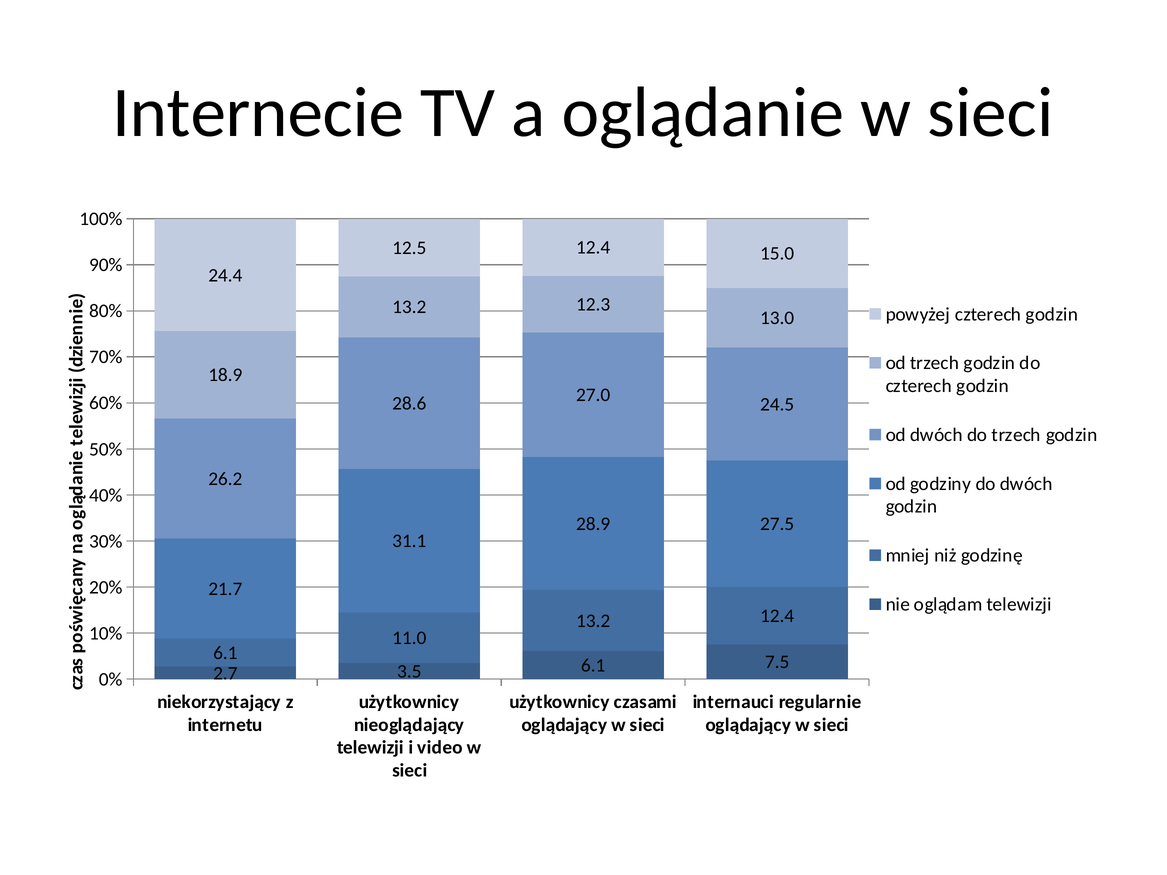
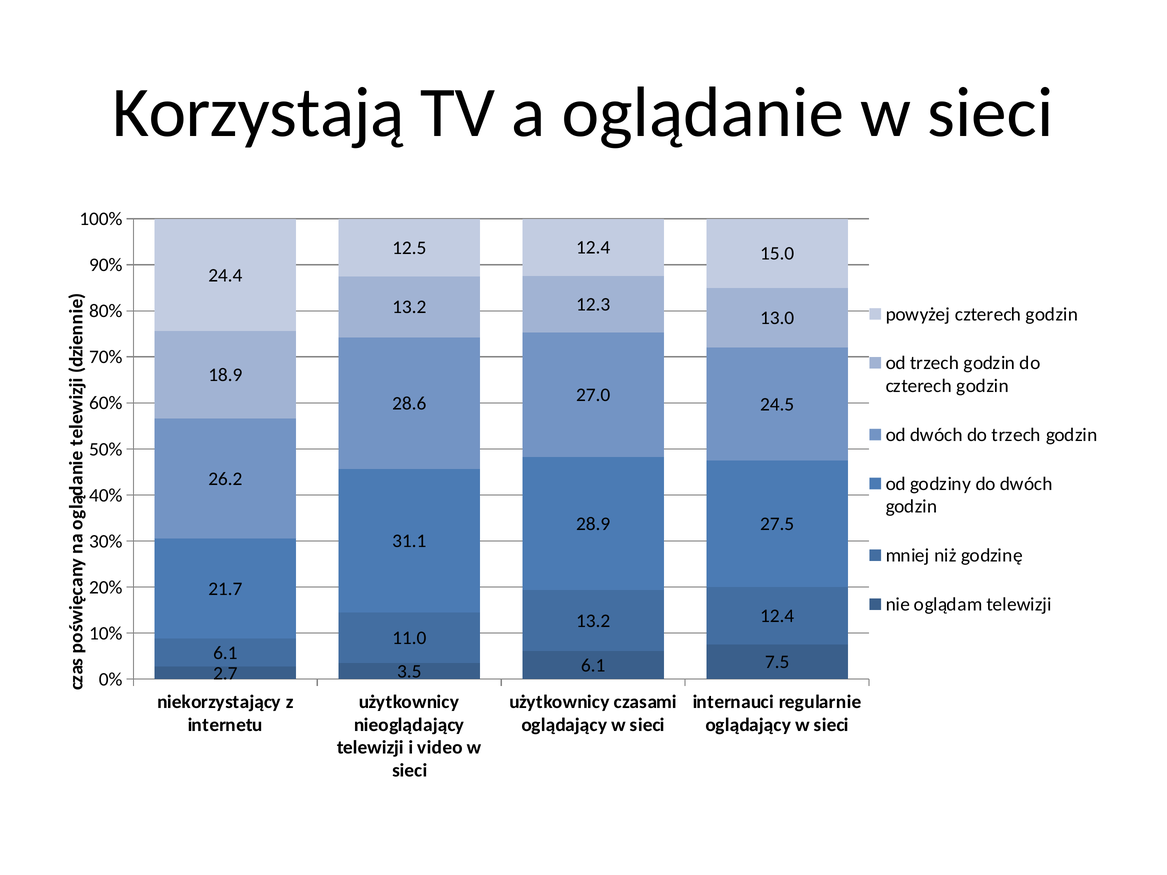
Internecie: Internecie -> Korzystają
